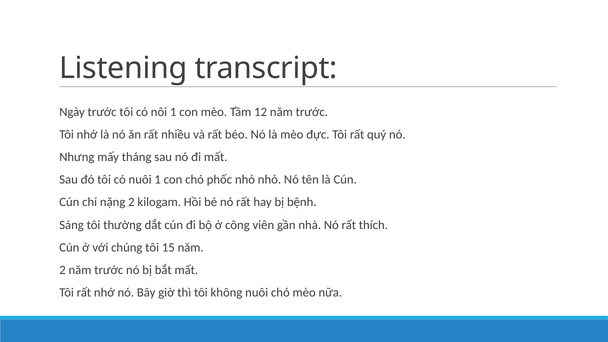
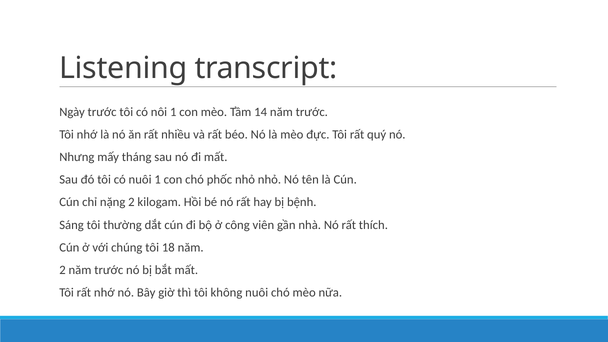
12: 12 -> 14
15: 15 -> 18
